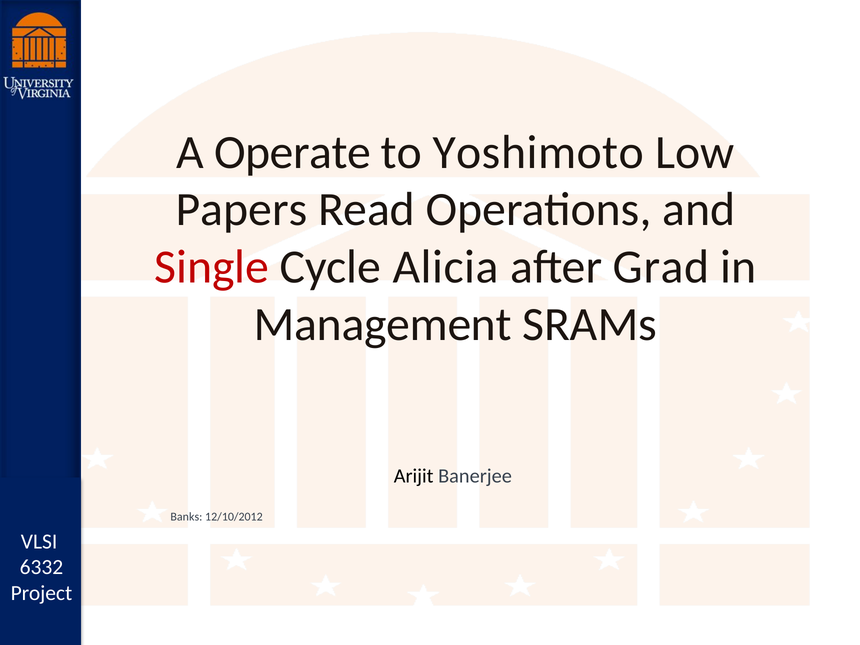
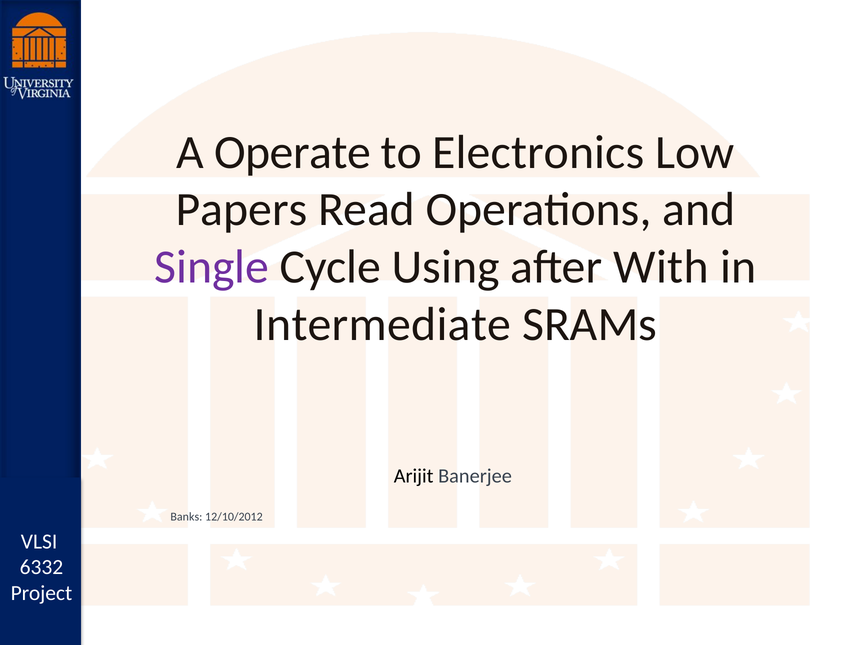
Yoshimoto: Yoshimoto -> Electronics
Single colour: red -> purple
Alicia: Alicia -> Using
Grad: Grad -> With
Management: Management -> Intermediate
